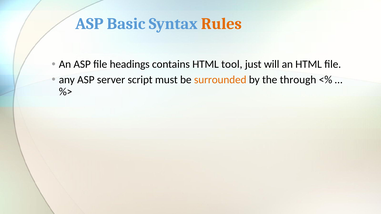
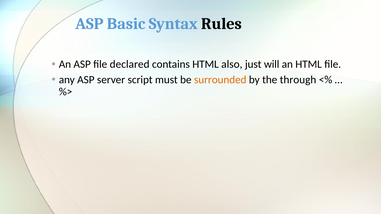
Rules colour: orange -> black
headings: headings -> declared
tool: tool -> also
